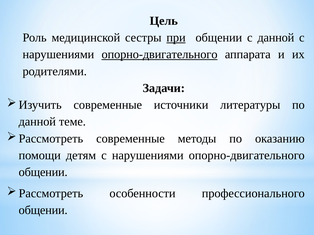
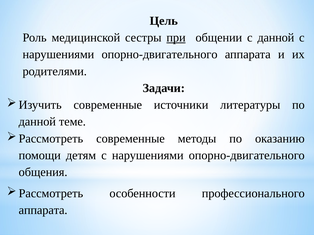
опорно-двигательного at (160, 55) underline: present -> none
общении at (43, 173): общении -> общения
общении at (43, 211): общении -> аппарата
